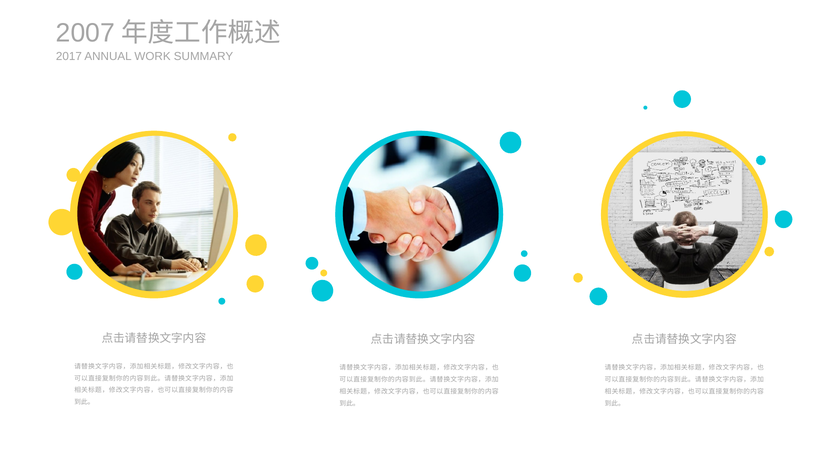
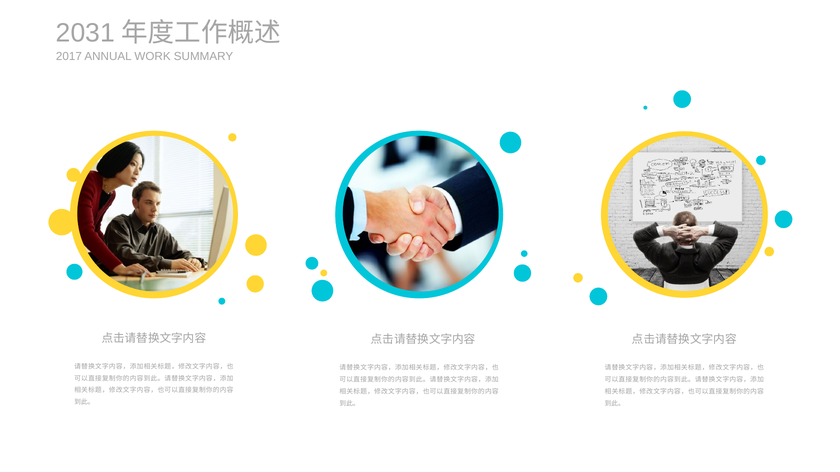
2007: 2007 -> 2031
